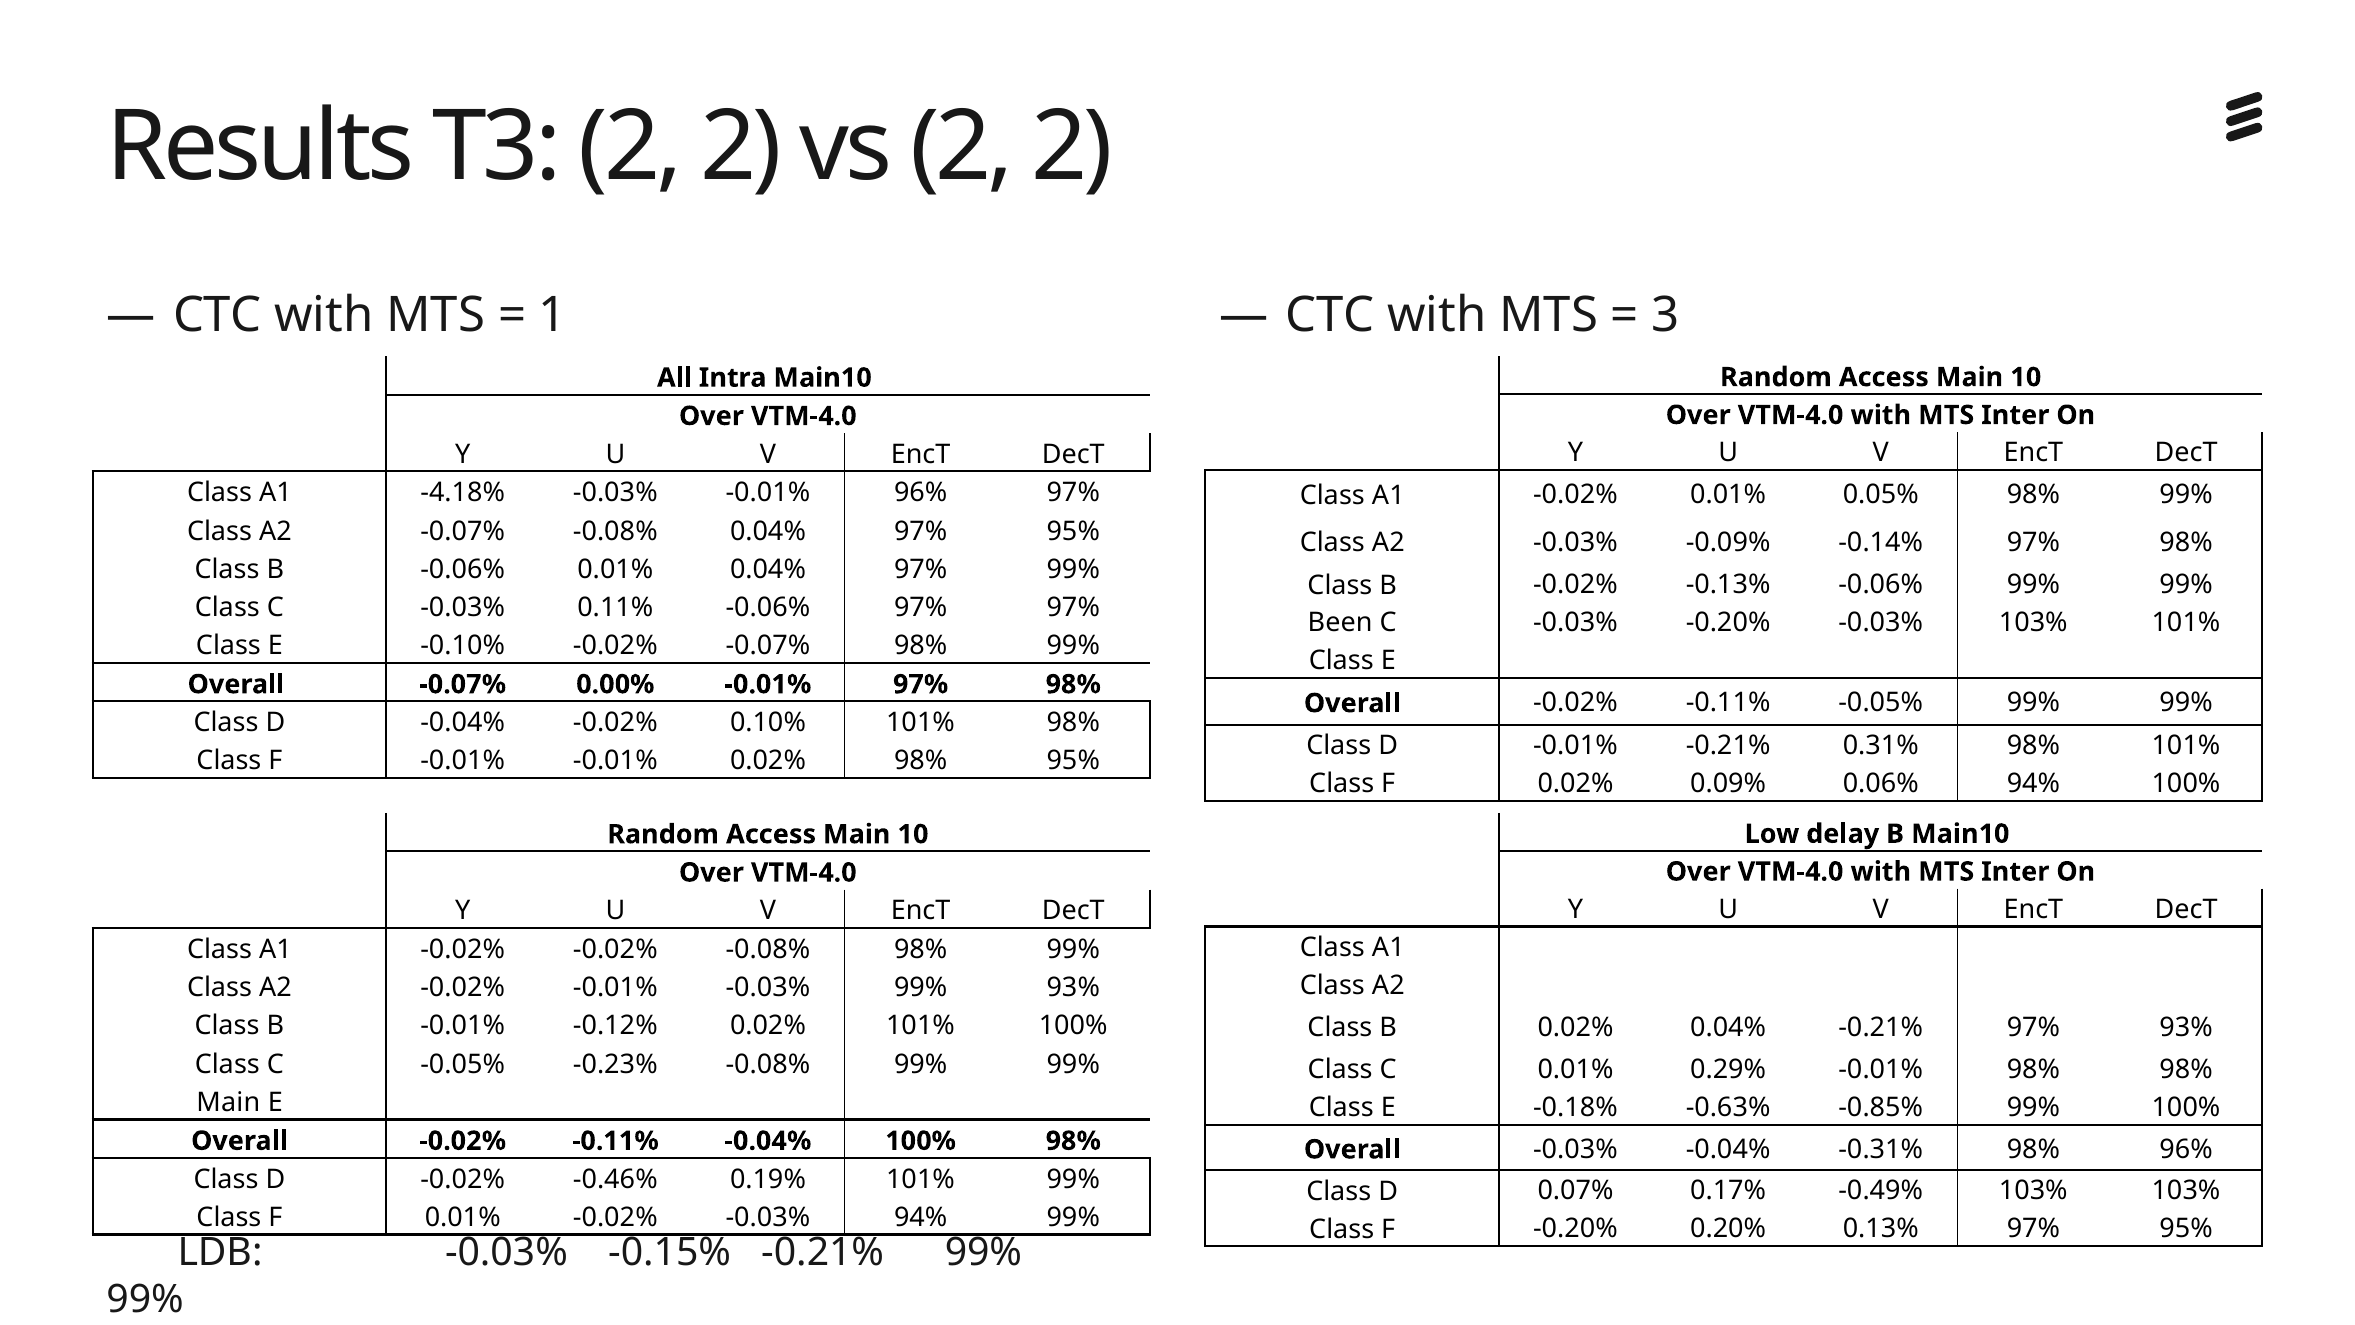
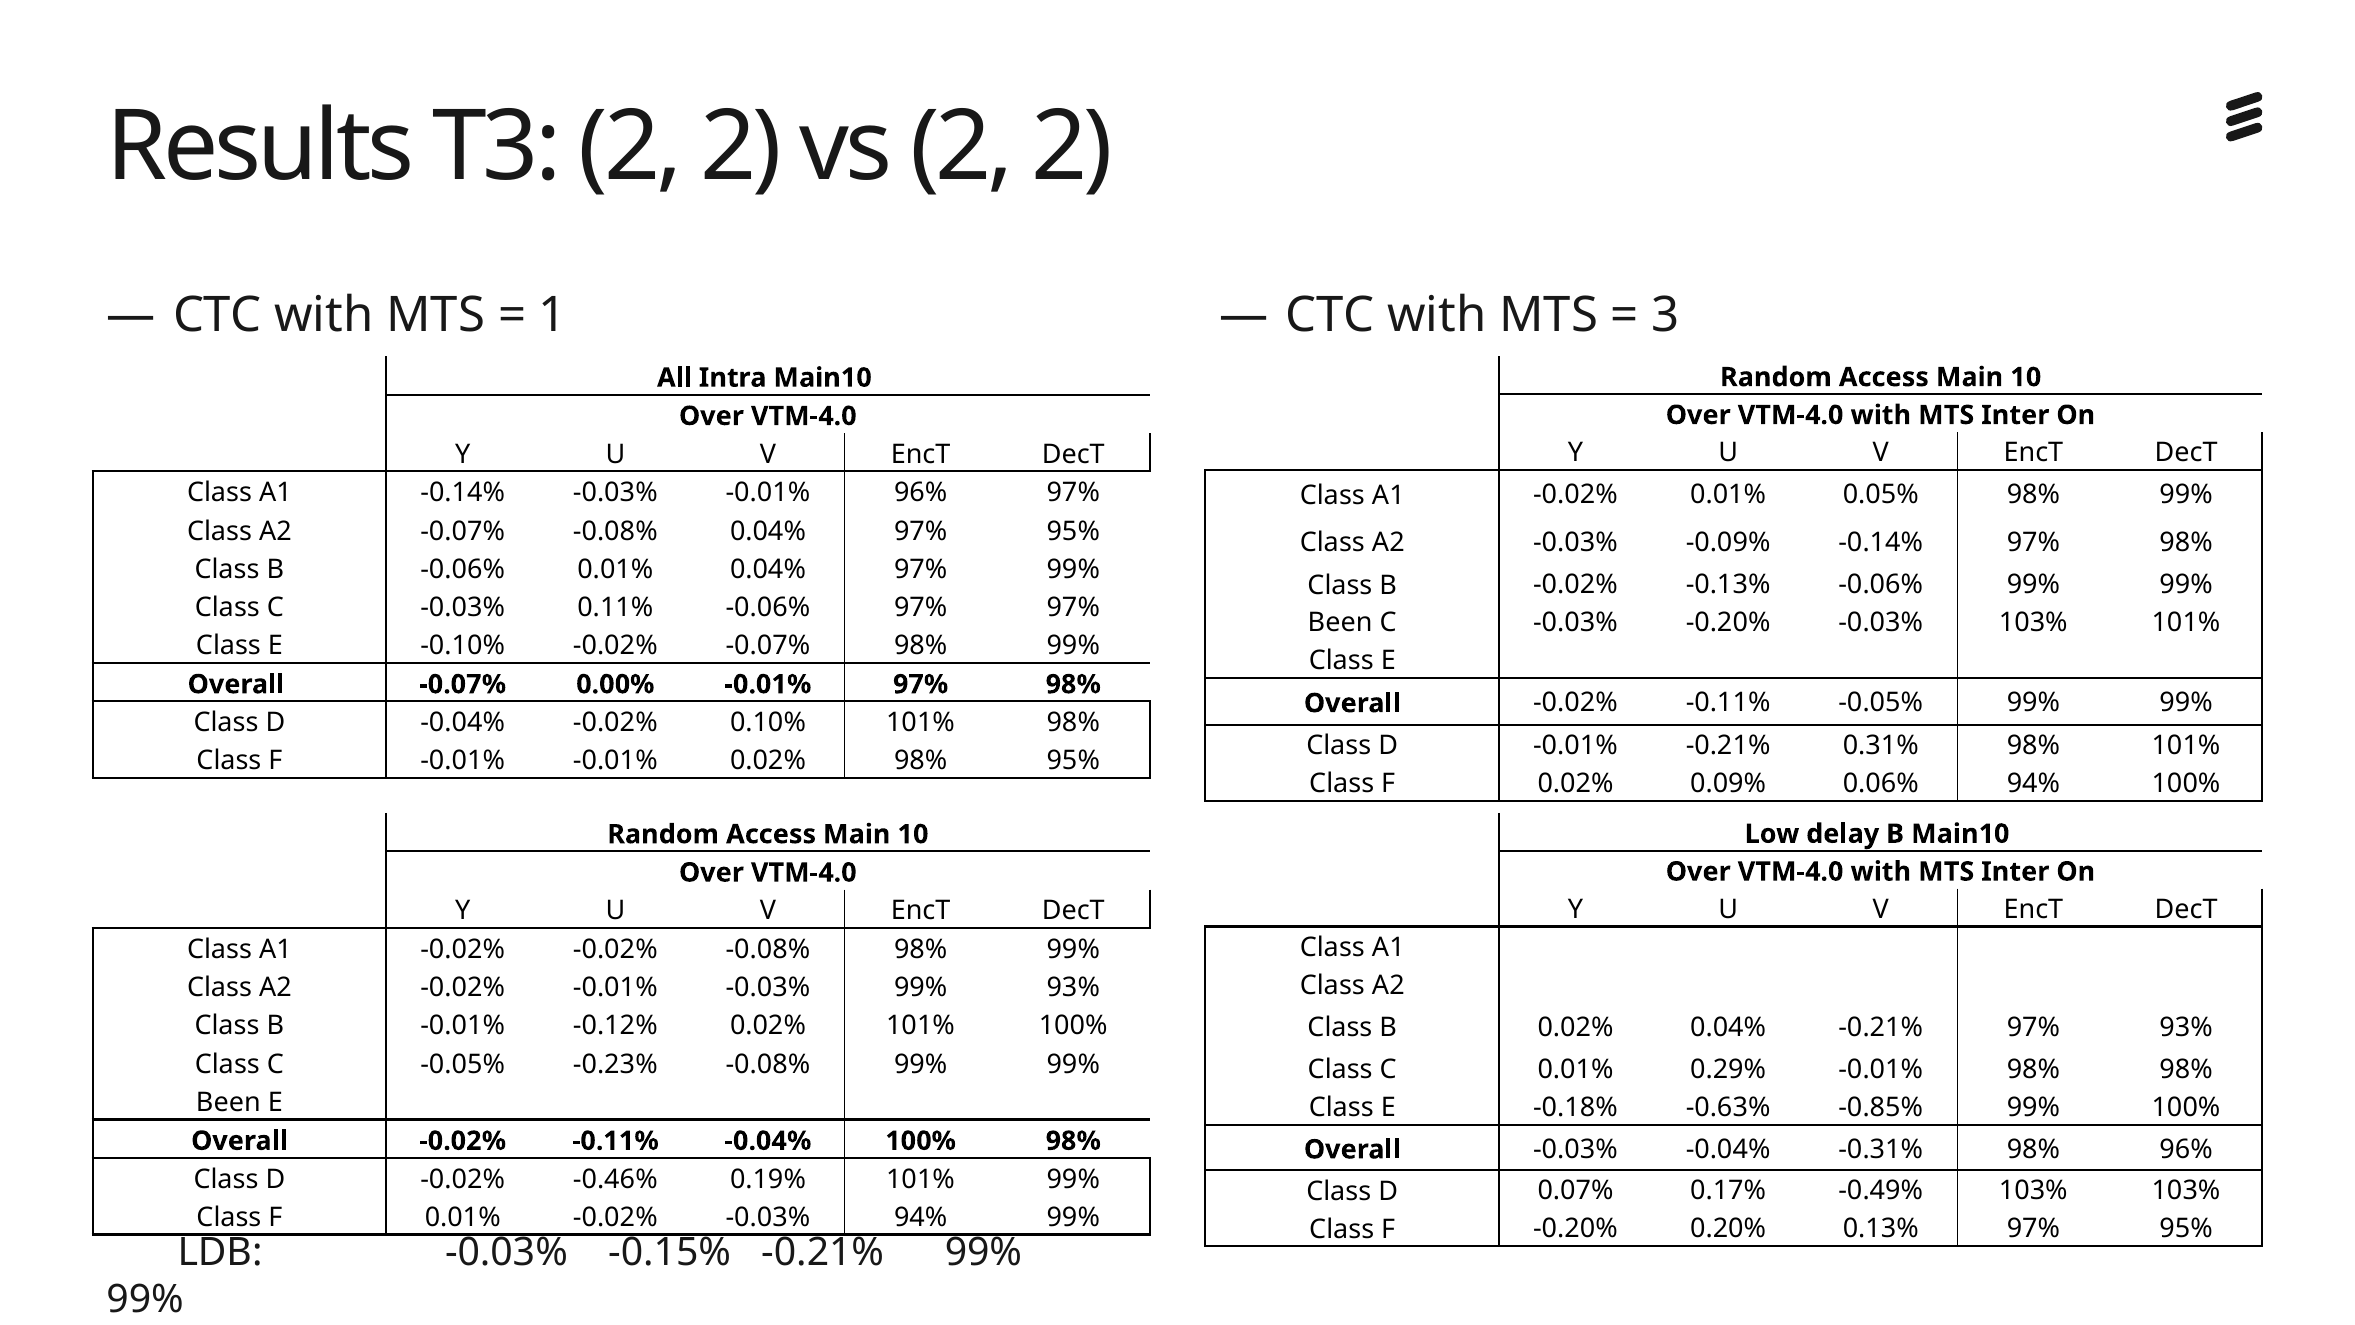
A1 -4.18%: -4.18% -> -0.14%
Main at (228, 1102): Main -> Been
